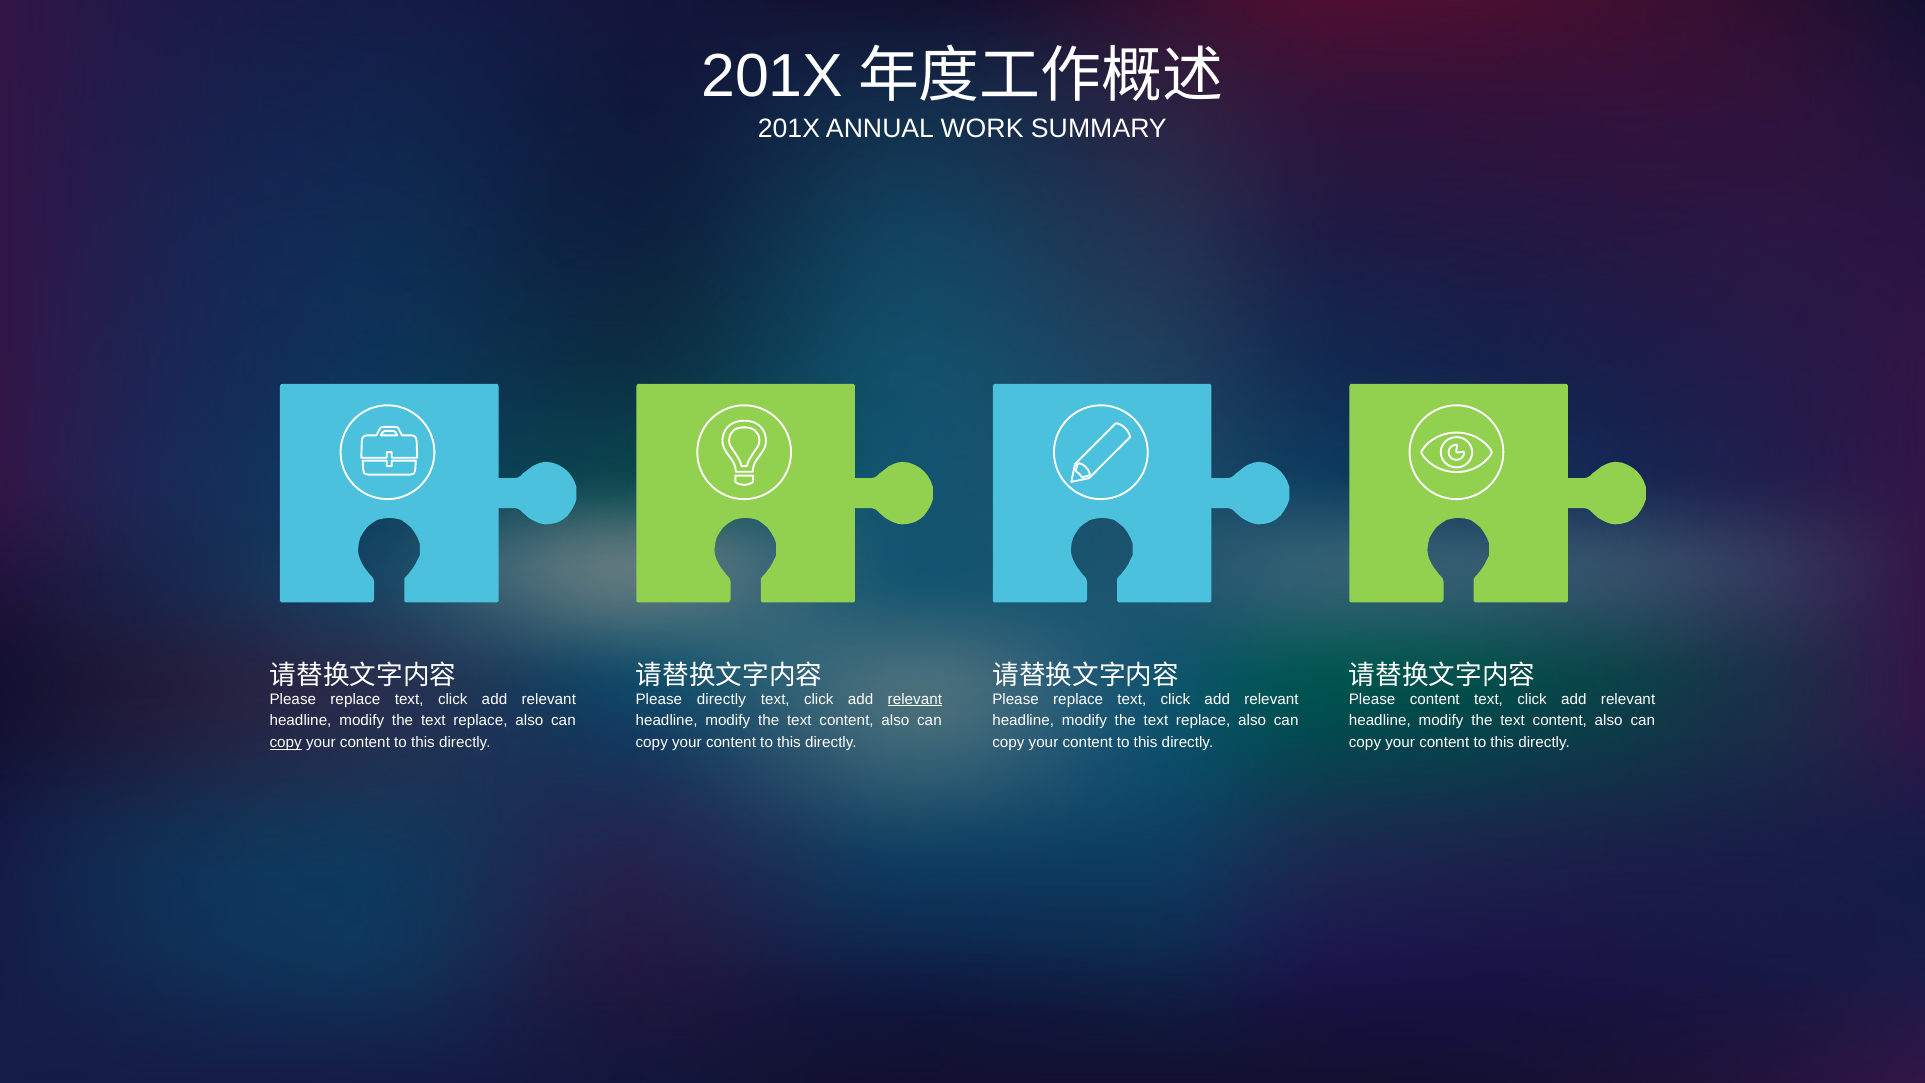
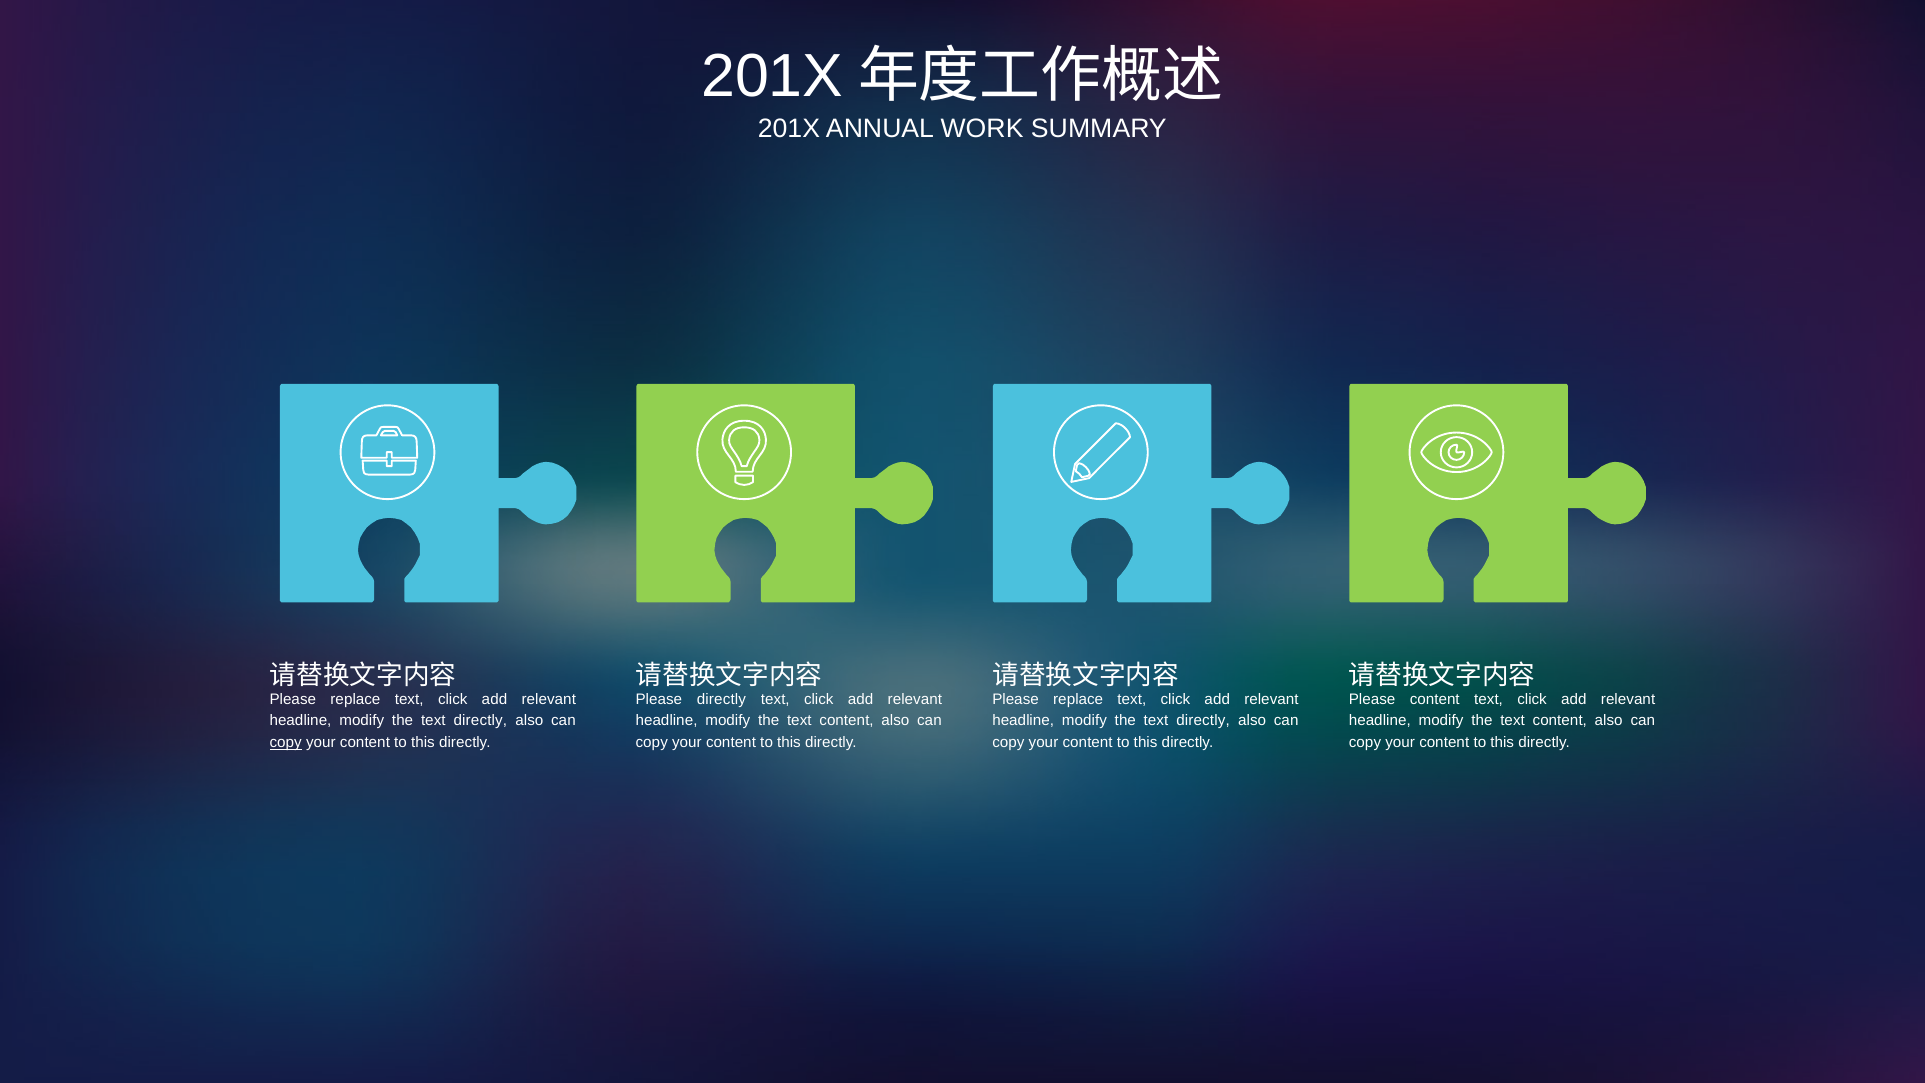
relevant at (915, 699) underline: present -> none
replace at (480, 721): replace -> directly
replace at (1203, 721): replace -> directly
